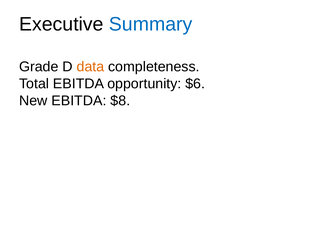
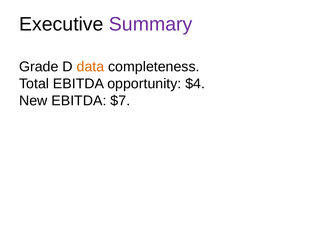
Summary colour: blue -> purple
$6: $6 -> $4
$8: $8 -> $7
